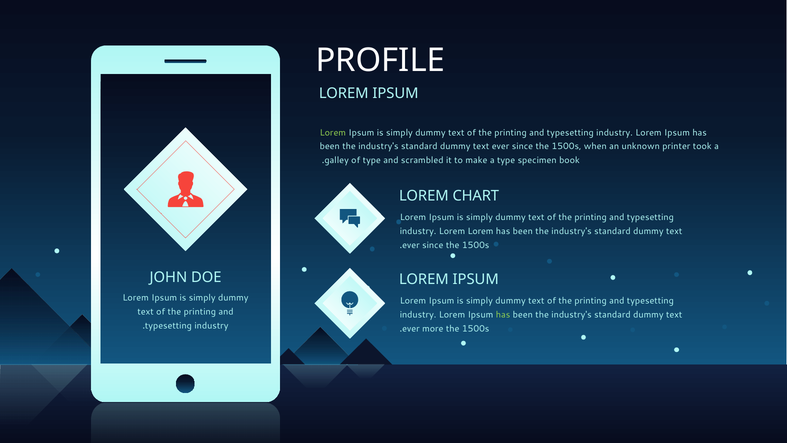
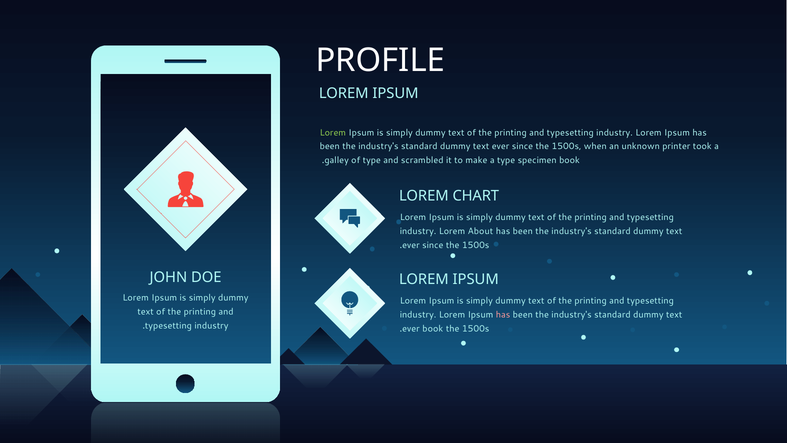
Lorem Lorem: Lorem -> About
has at (503, 314) colour: light green -> pink
ever more: more -> book
